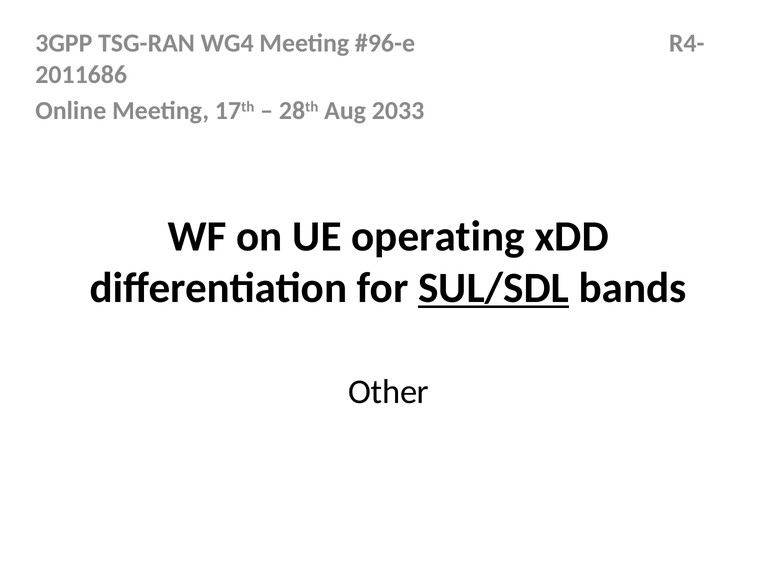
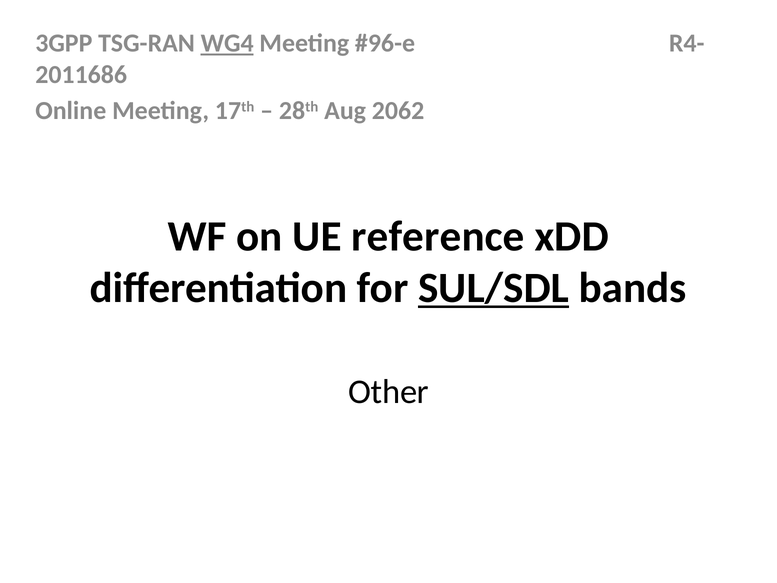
WG4 underline: none -> present
2033: 2033 -> 2062
operating: operating -> reference
